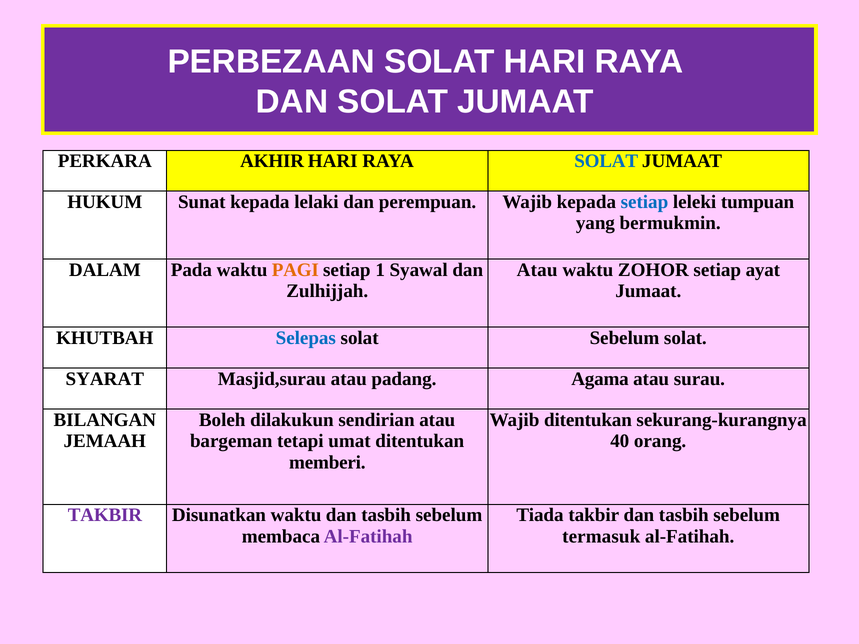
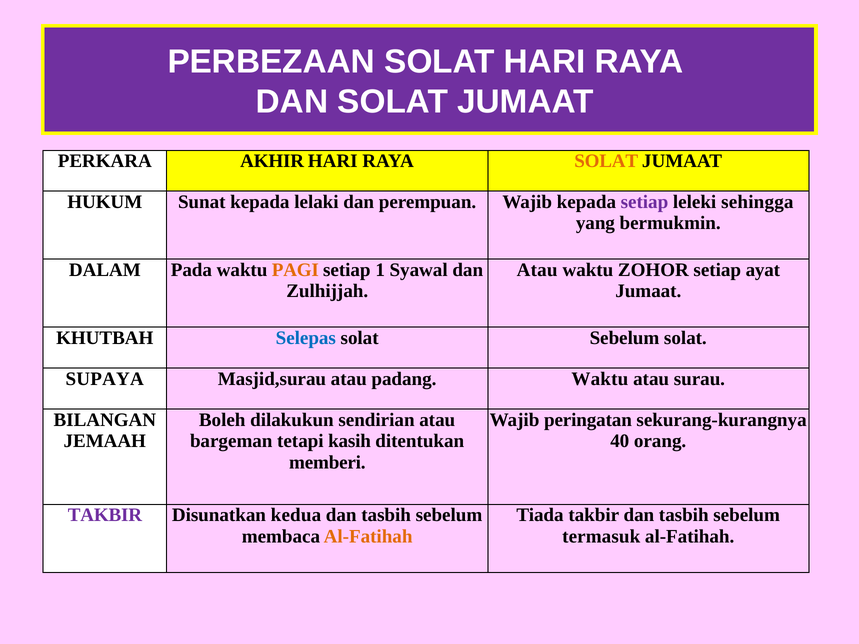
SOLAT at (606, 161) colour: blue -> orange
setiap at (644, 202) colour: blue -> purple
tumpuan: tumpuan -> sehingga
SYARAT: SYARAT -> SUPAYA
padang Agama: Agama -> Waktu
Wajib ditentukan: ditentukan -> peringatan
umat: umat -> kasih
Disunatkan waktu: waktu -> kedua
Al-Fatihah at (368, 536) colour: purple -> orange
